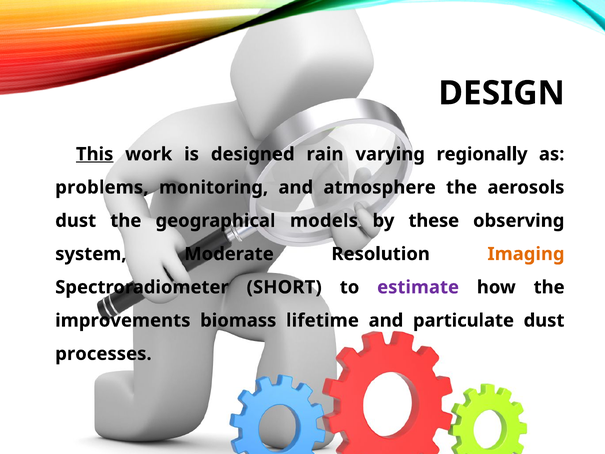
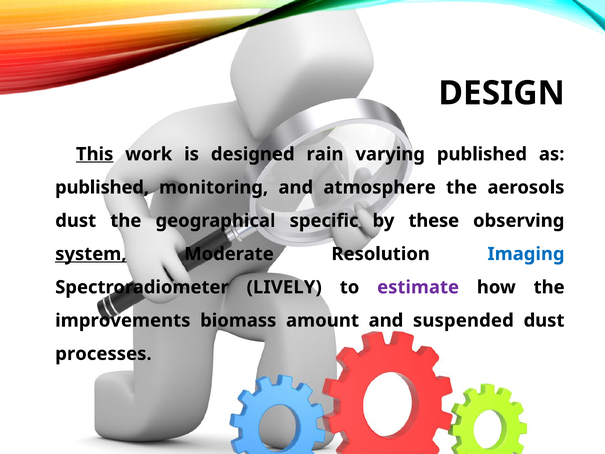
varying regionally: regionally -> published
problems at (102, 187): problems -> published
models: models -> specific
system underline: none -> present
Imaging colour: orange -> blue
SHORT: SHORT -> LIVELY
lifetime: lifetime -> amount
particulate: particulate -> suspended
